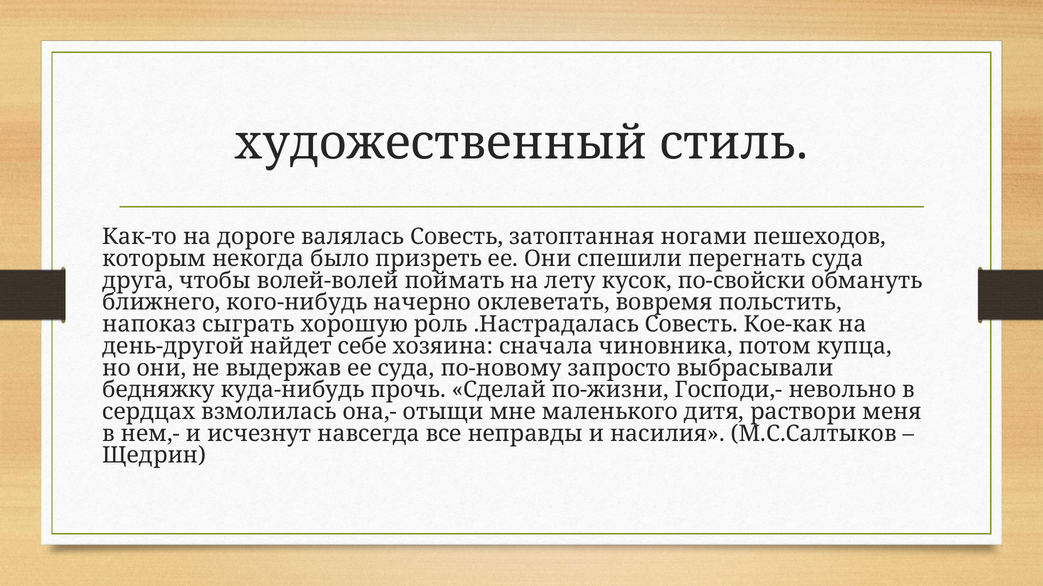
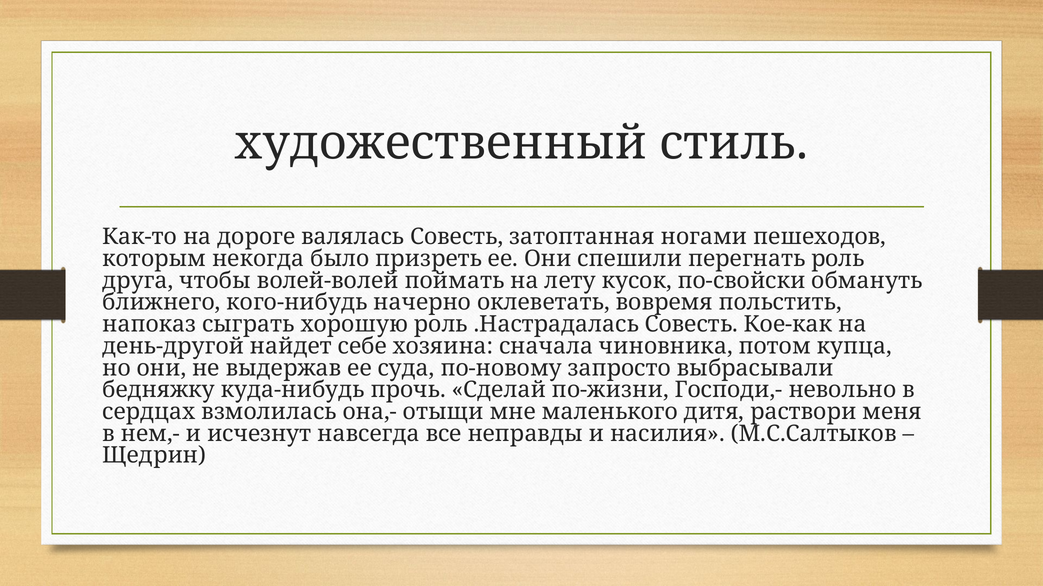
перегнать суда: суда -> роль
